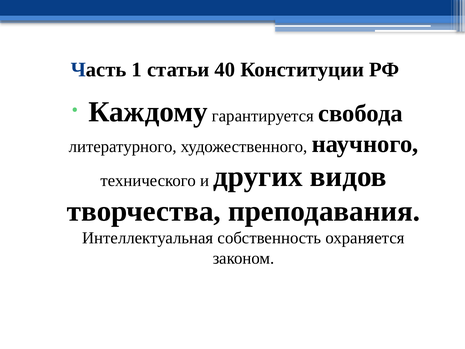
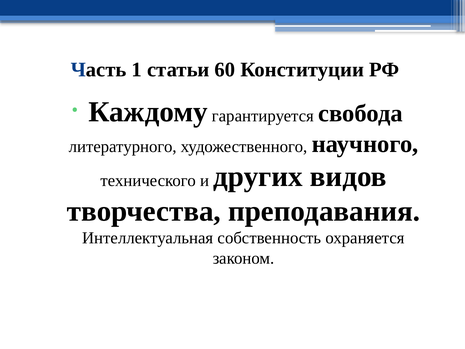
40: 40 -> 60
